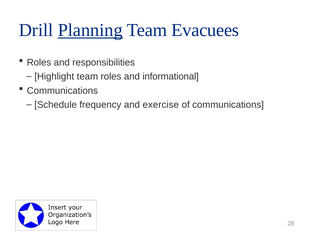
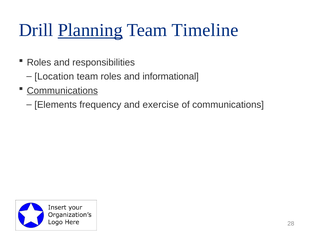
Evacuees: Evacuees -> Timeline
Highlight: Highlight -> Location
Communications at (62, 91) underline: none -> present
Schedule: Schedule -> Elements
